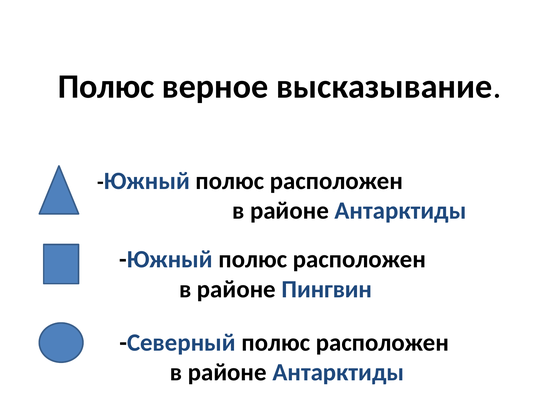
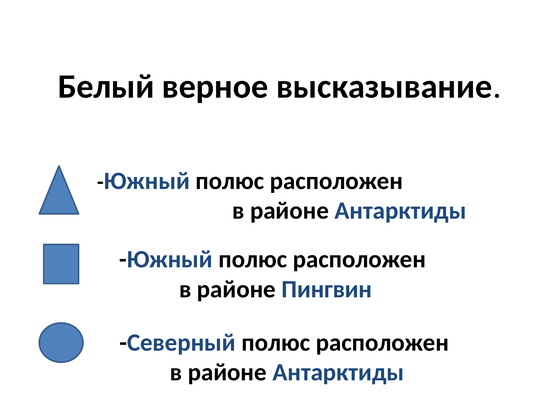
Полюс at (106, 87): Полюс -> Белый
